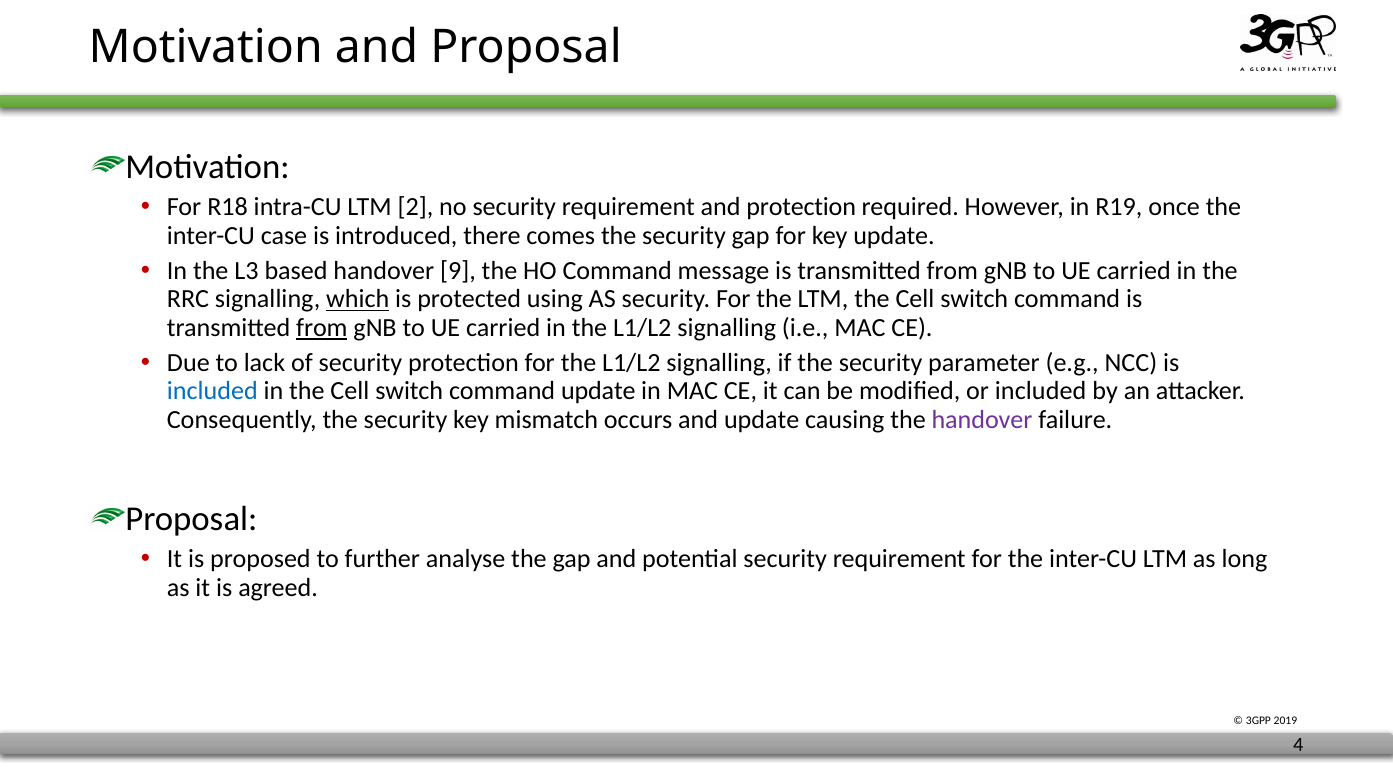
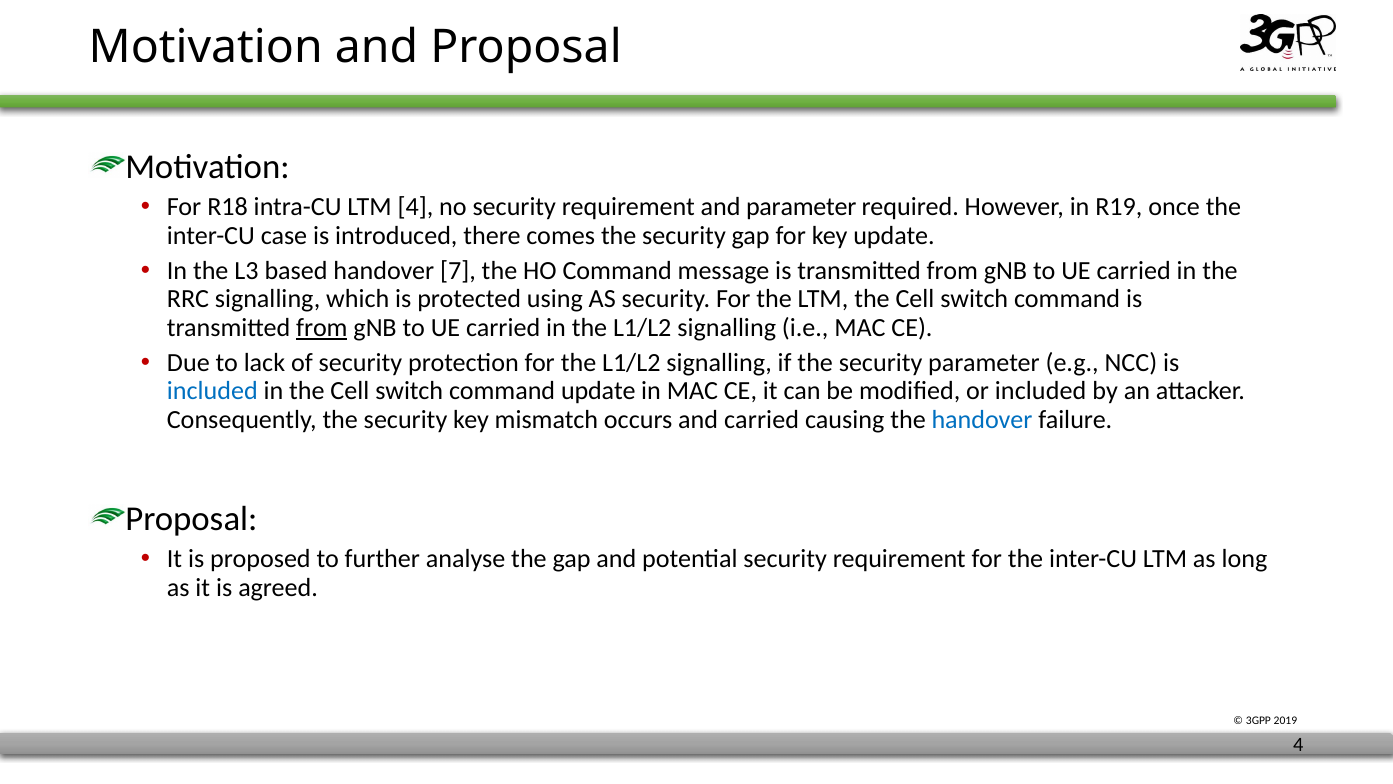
LTM 2: 2 -> 4
and protection: protection -> parameter
9: 9 -> 7
which underline: present -> none
and update: update -> carried
handover at (982, 419) colour: purple -> blue
